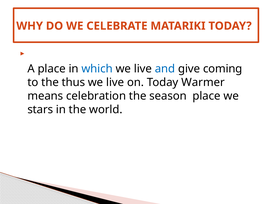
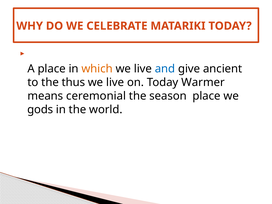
which colour: blue -> orange
coming: coming -> ancient
celebration: celebration -> ceremonial
stars: stars -> gods
